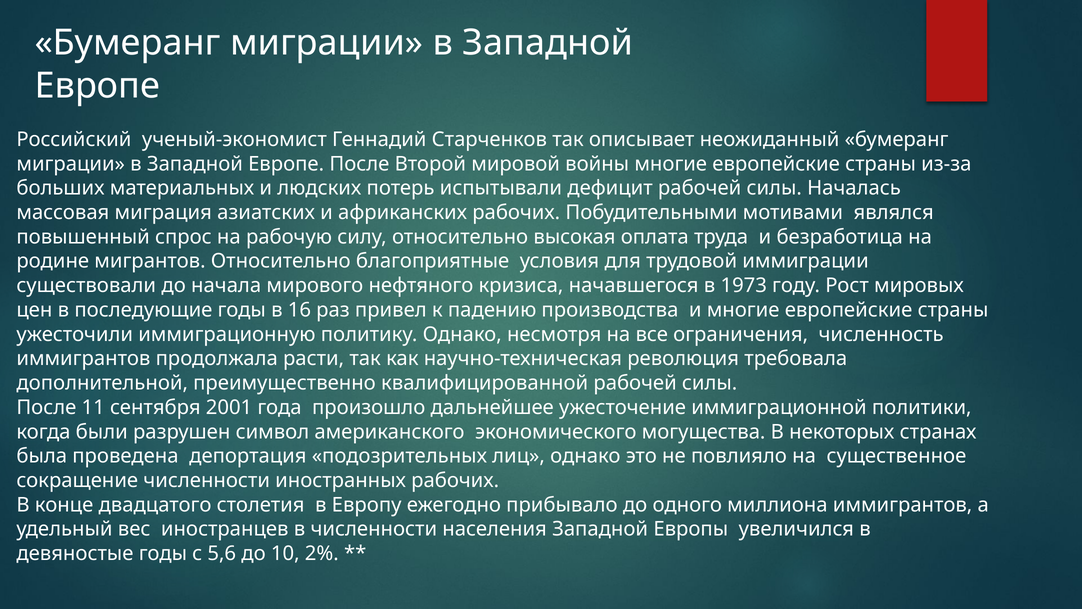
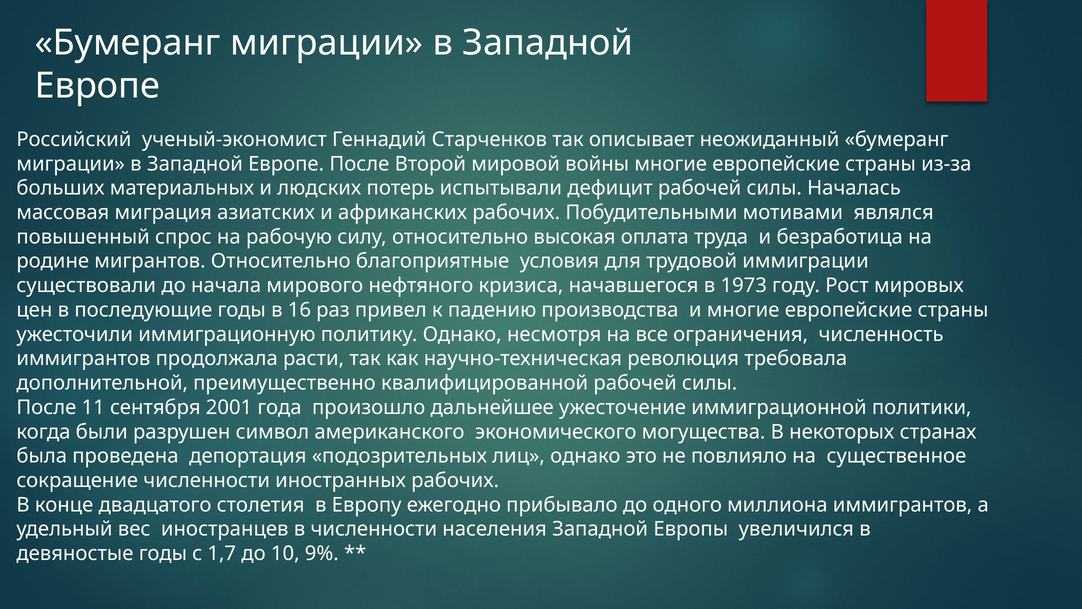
5,6: 5,6 -> 1,7
2%: 2% -> 9%
